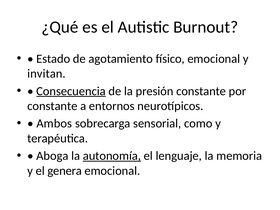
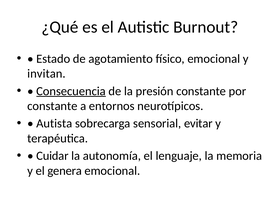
Ambos: Ambos -> Autista
como: como -> evitar
Aboga: Aboga -> Cuidar
autonomía underline: present -> none
